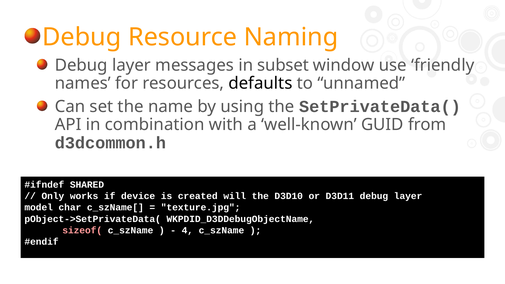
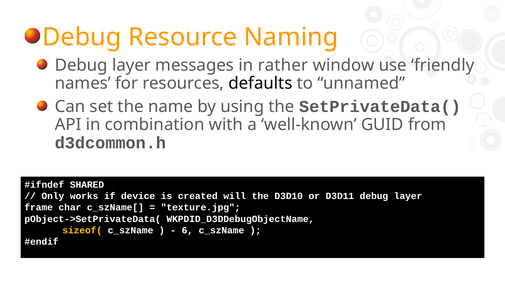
subset: subset -> rather
model: model -> frame
sizeof( colour: pink -> yellow
4: 4 -> 6
